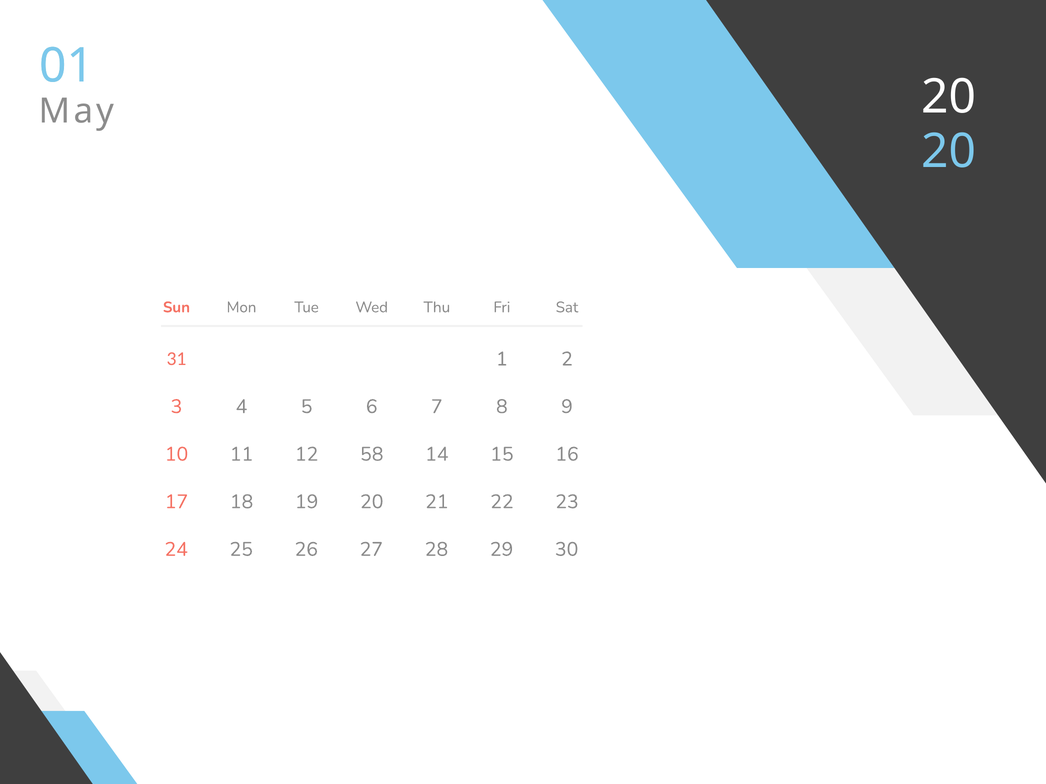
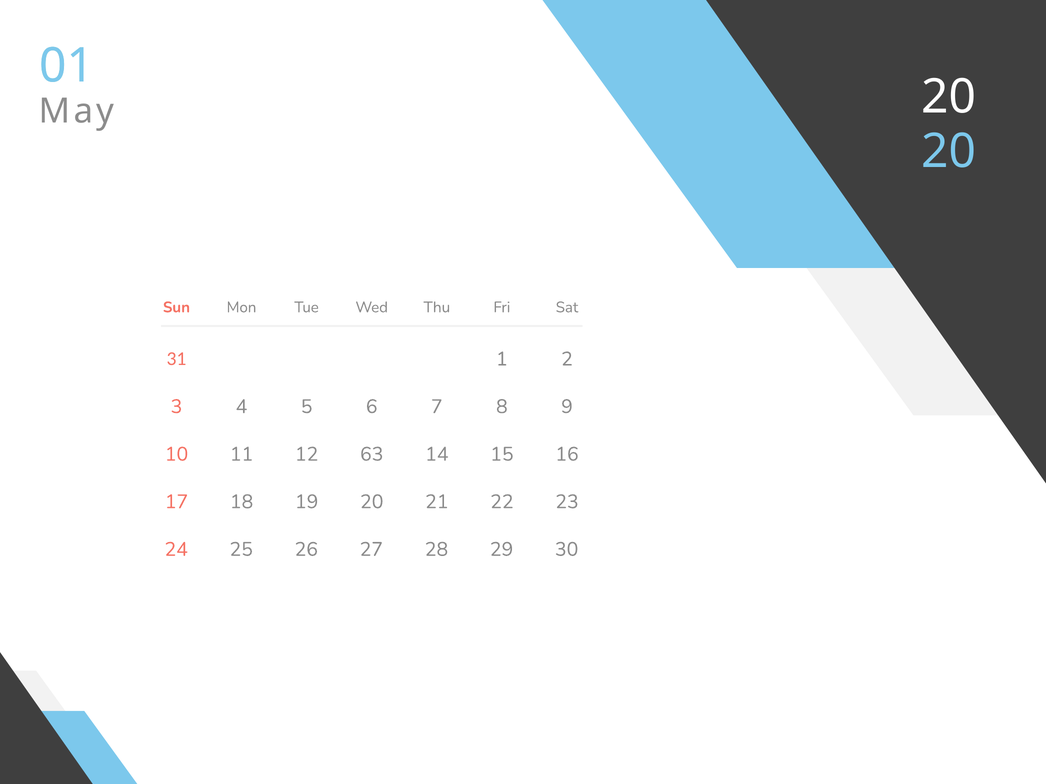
58: 58 -> 63
